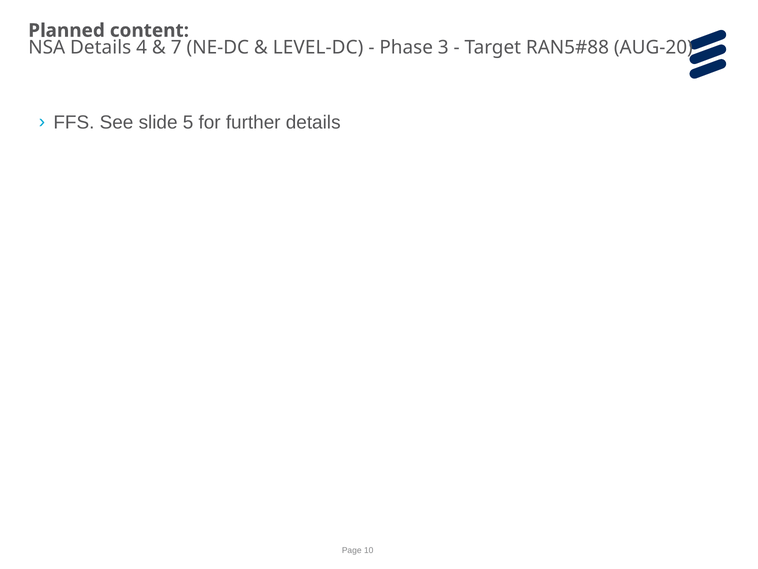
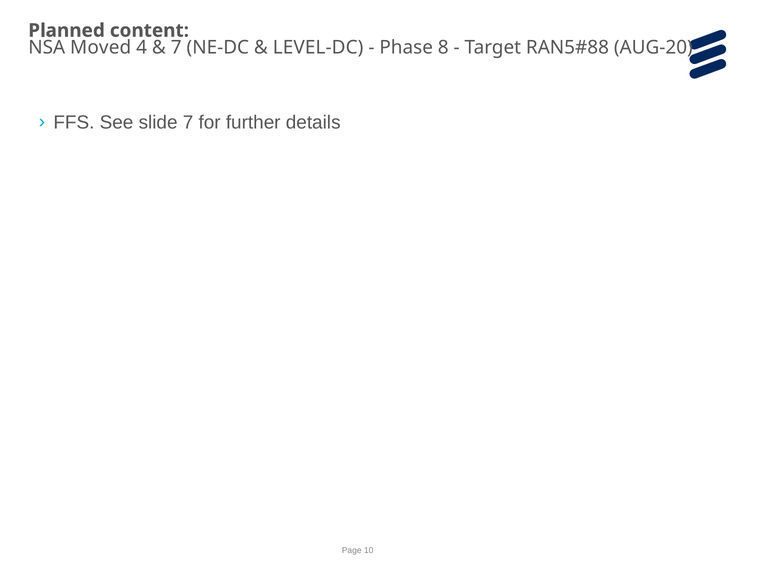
NSA Details: Details -> Moved
3: 3 -> 8
slide 5: 5 -> 7
